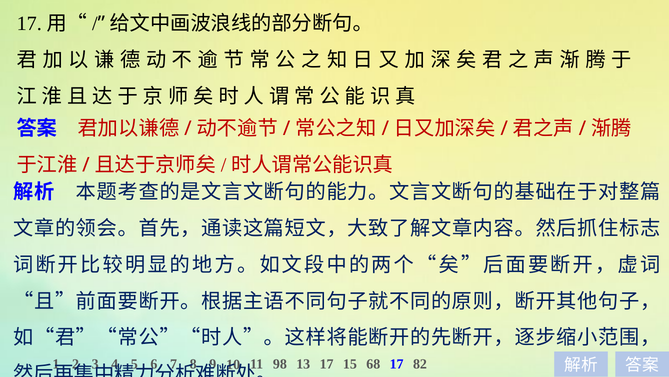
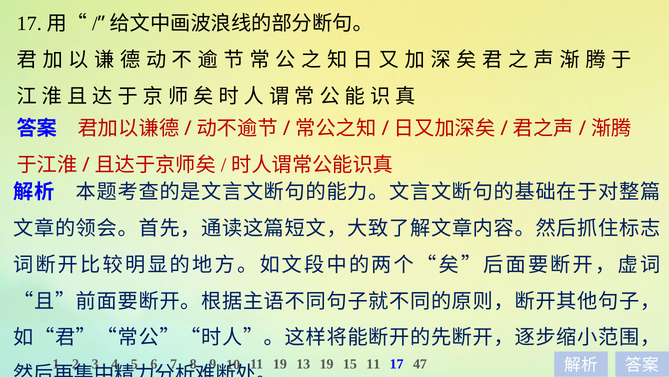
98 at (280, 364): 98 -> 19
13 17: 17 -> 19
15 68: 68 -> 11
82: 82 -> 47
